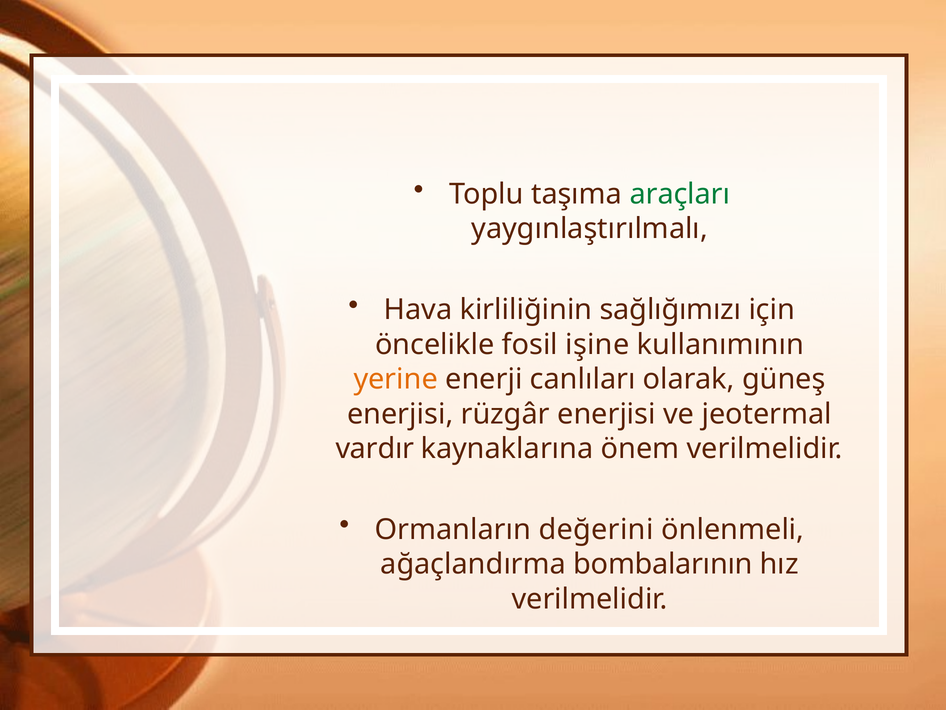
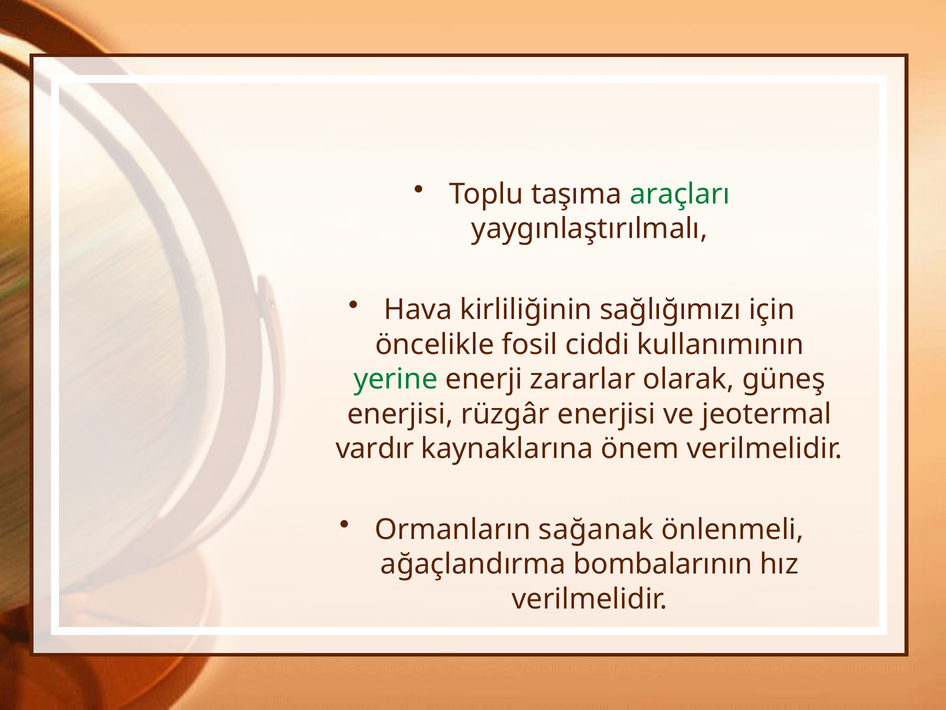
işine: işine -> ciddi
yerine colour: orange -> green
canlıları: canlıları -> zararlar
değerini: değerini -> sağanak
